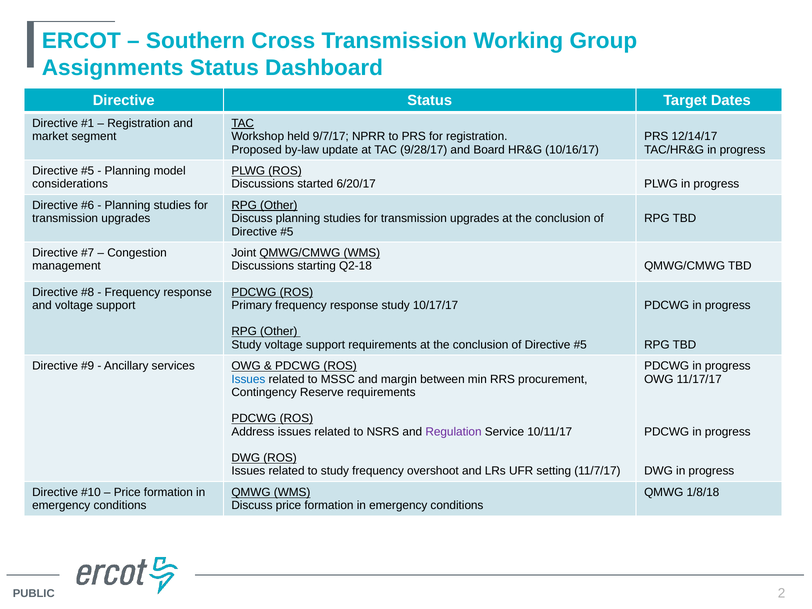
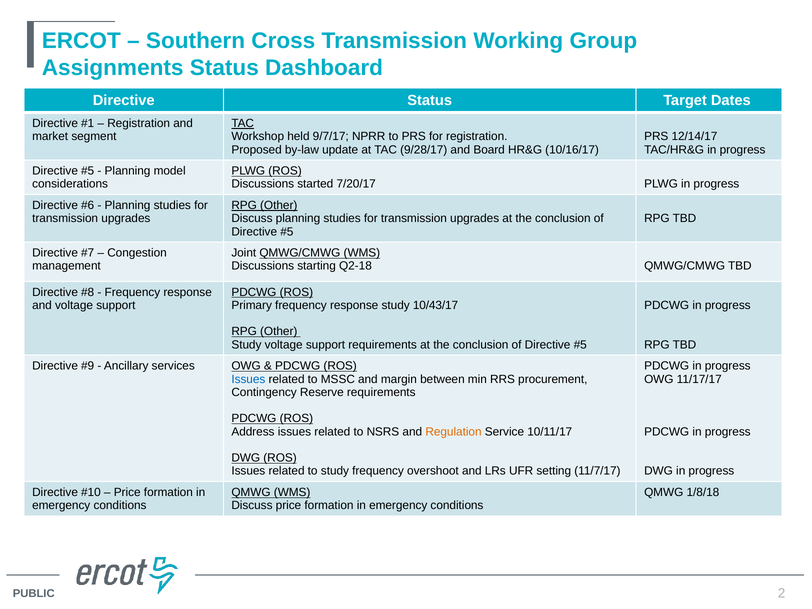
6/20/17: 6/20/17 -> 7/20/17
10/17/17: 10/17/17 -> 10/43/17
Regulation colour: purple -> orange
